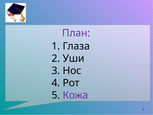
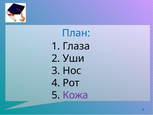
План colour: purple -> blue
